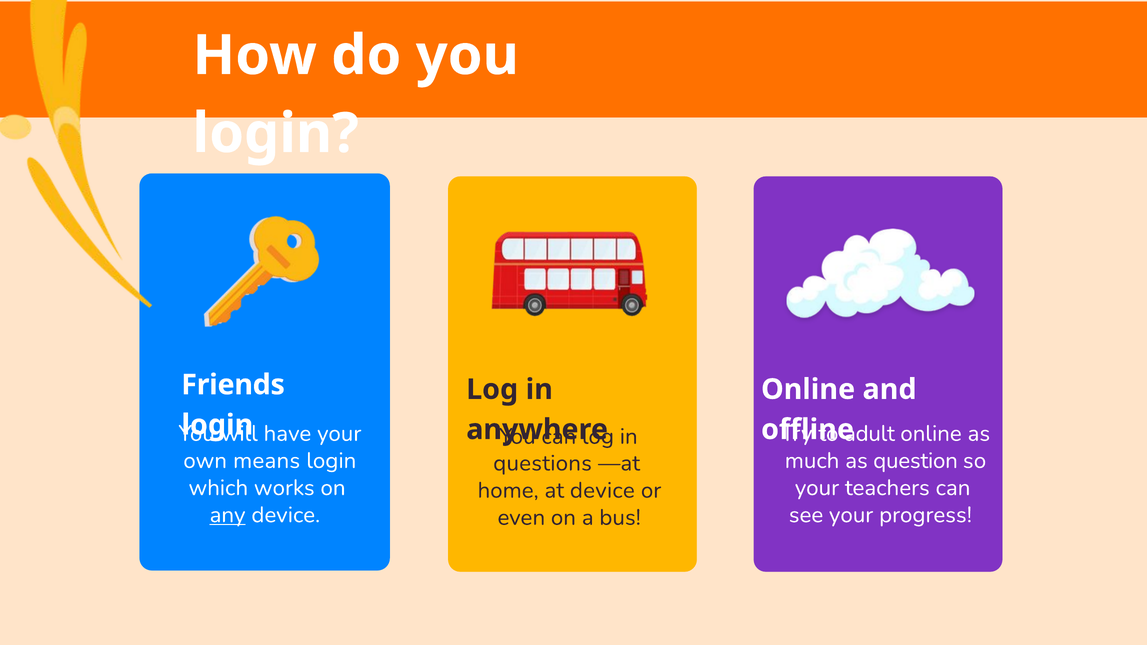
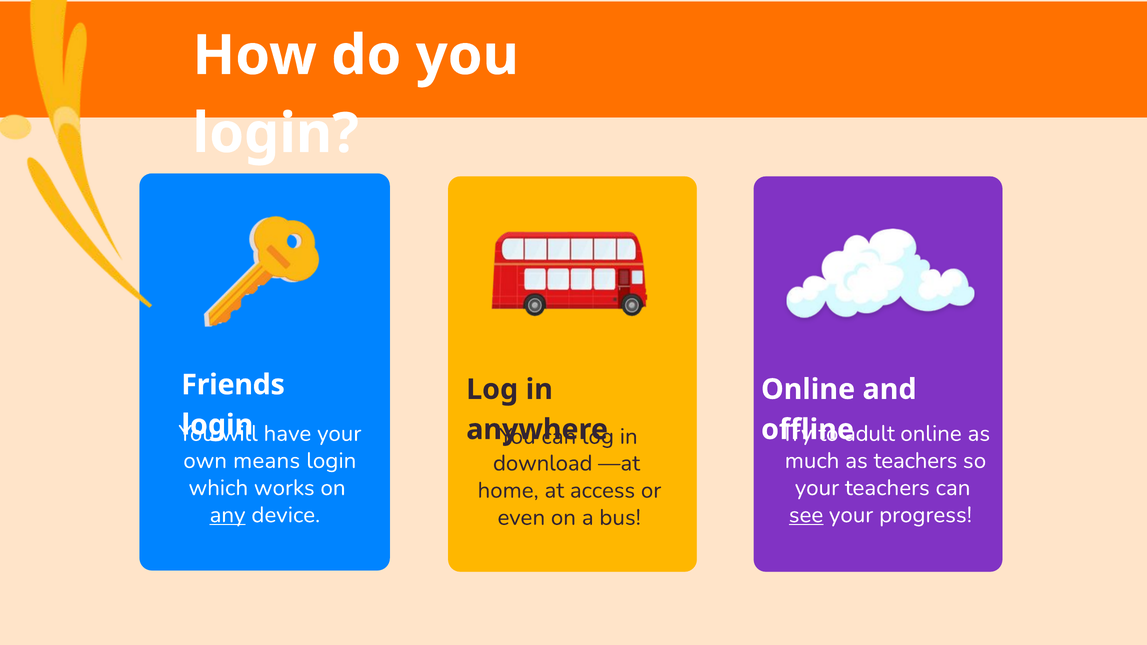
as question: question -> teachers
questions: questions -> download
at device: device -> access
see underline: none -> present
